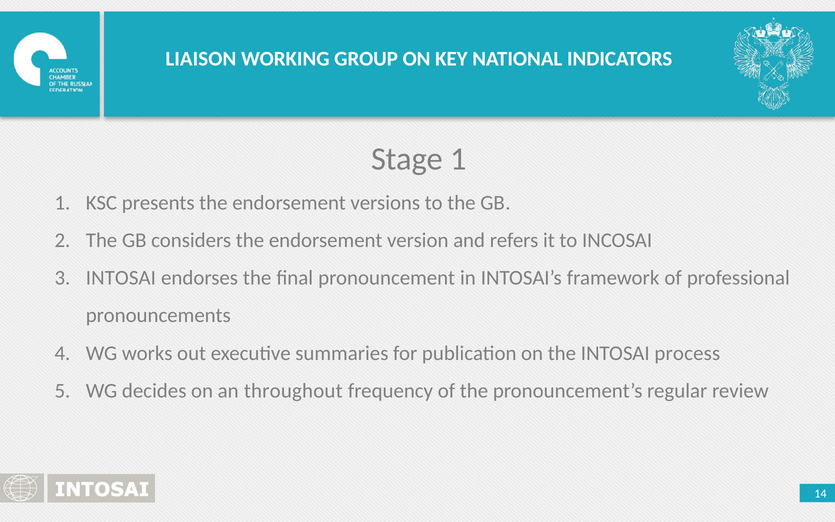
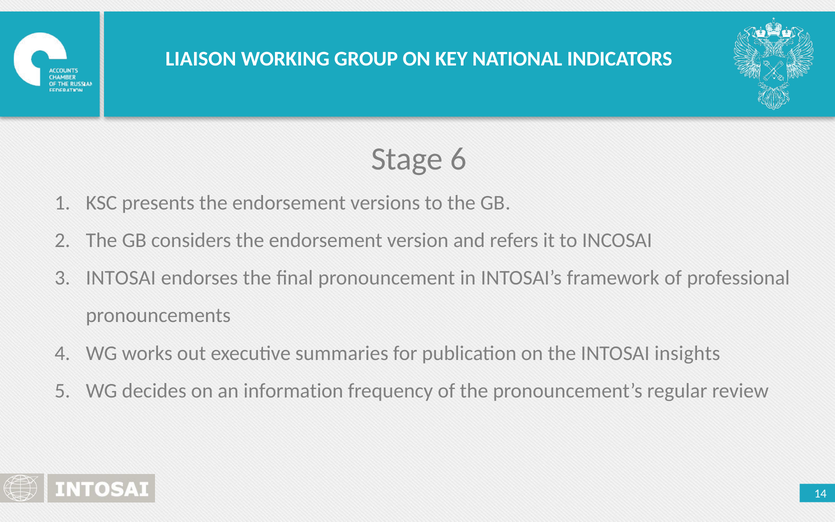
Stage 1: 1 -> 6
process: process -> insights
throughout: throughout -> information
